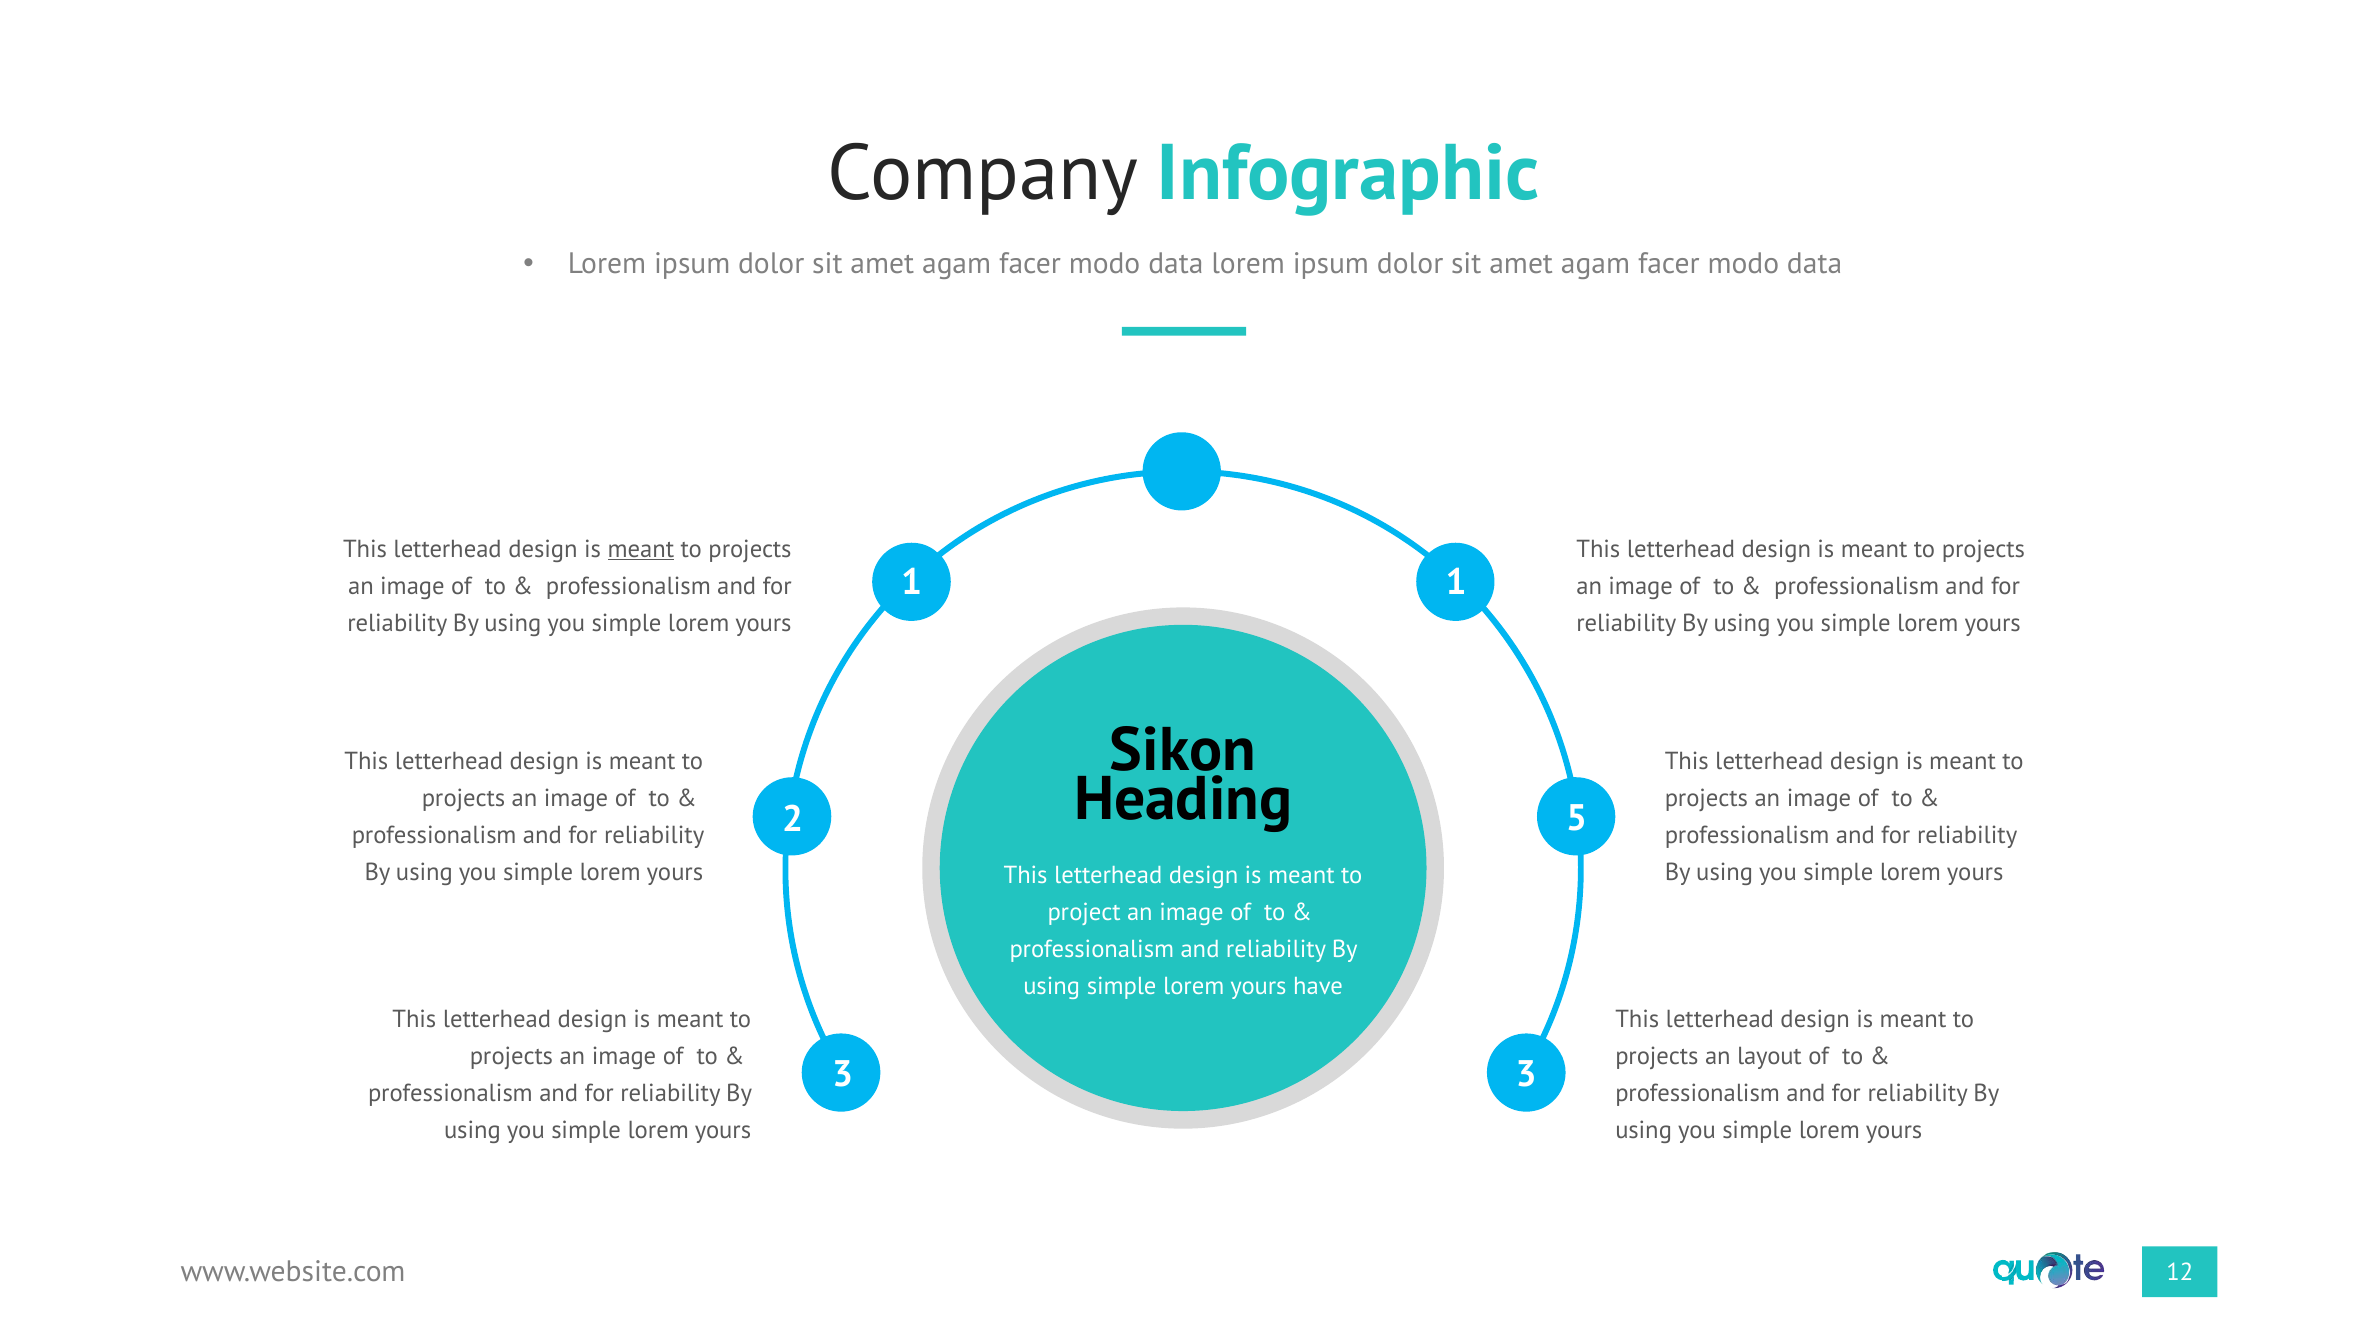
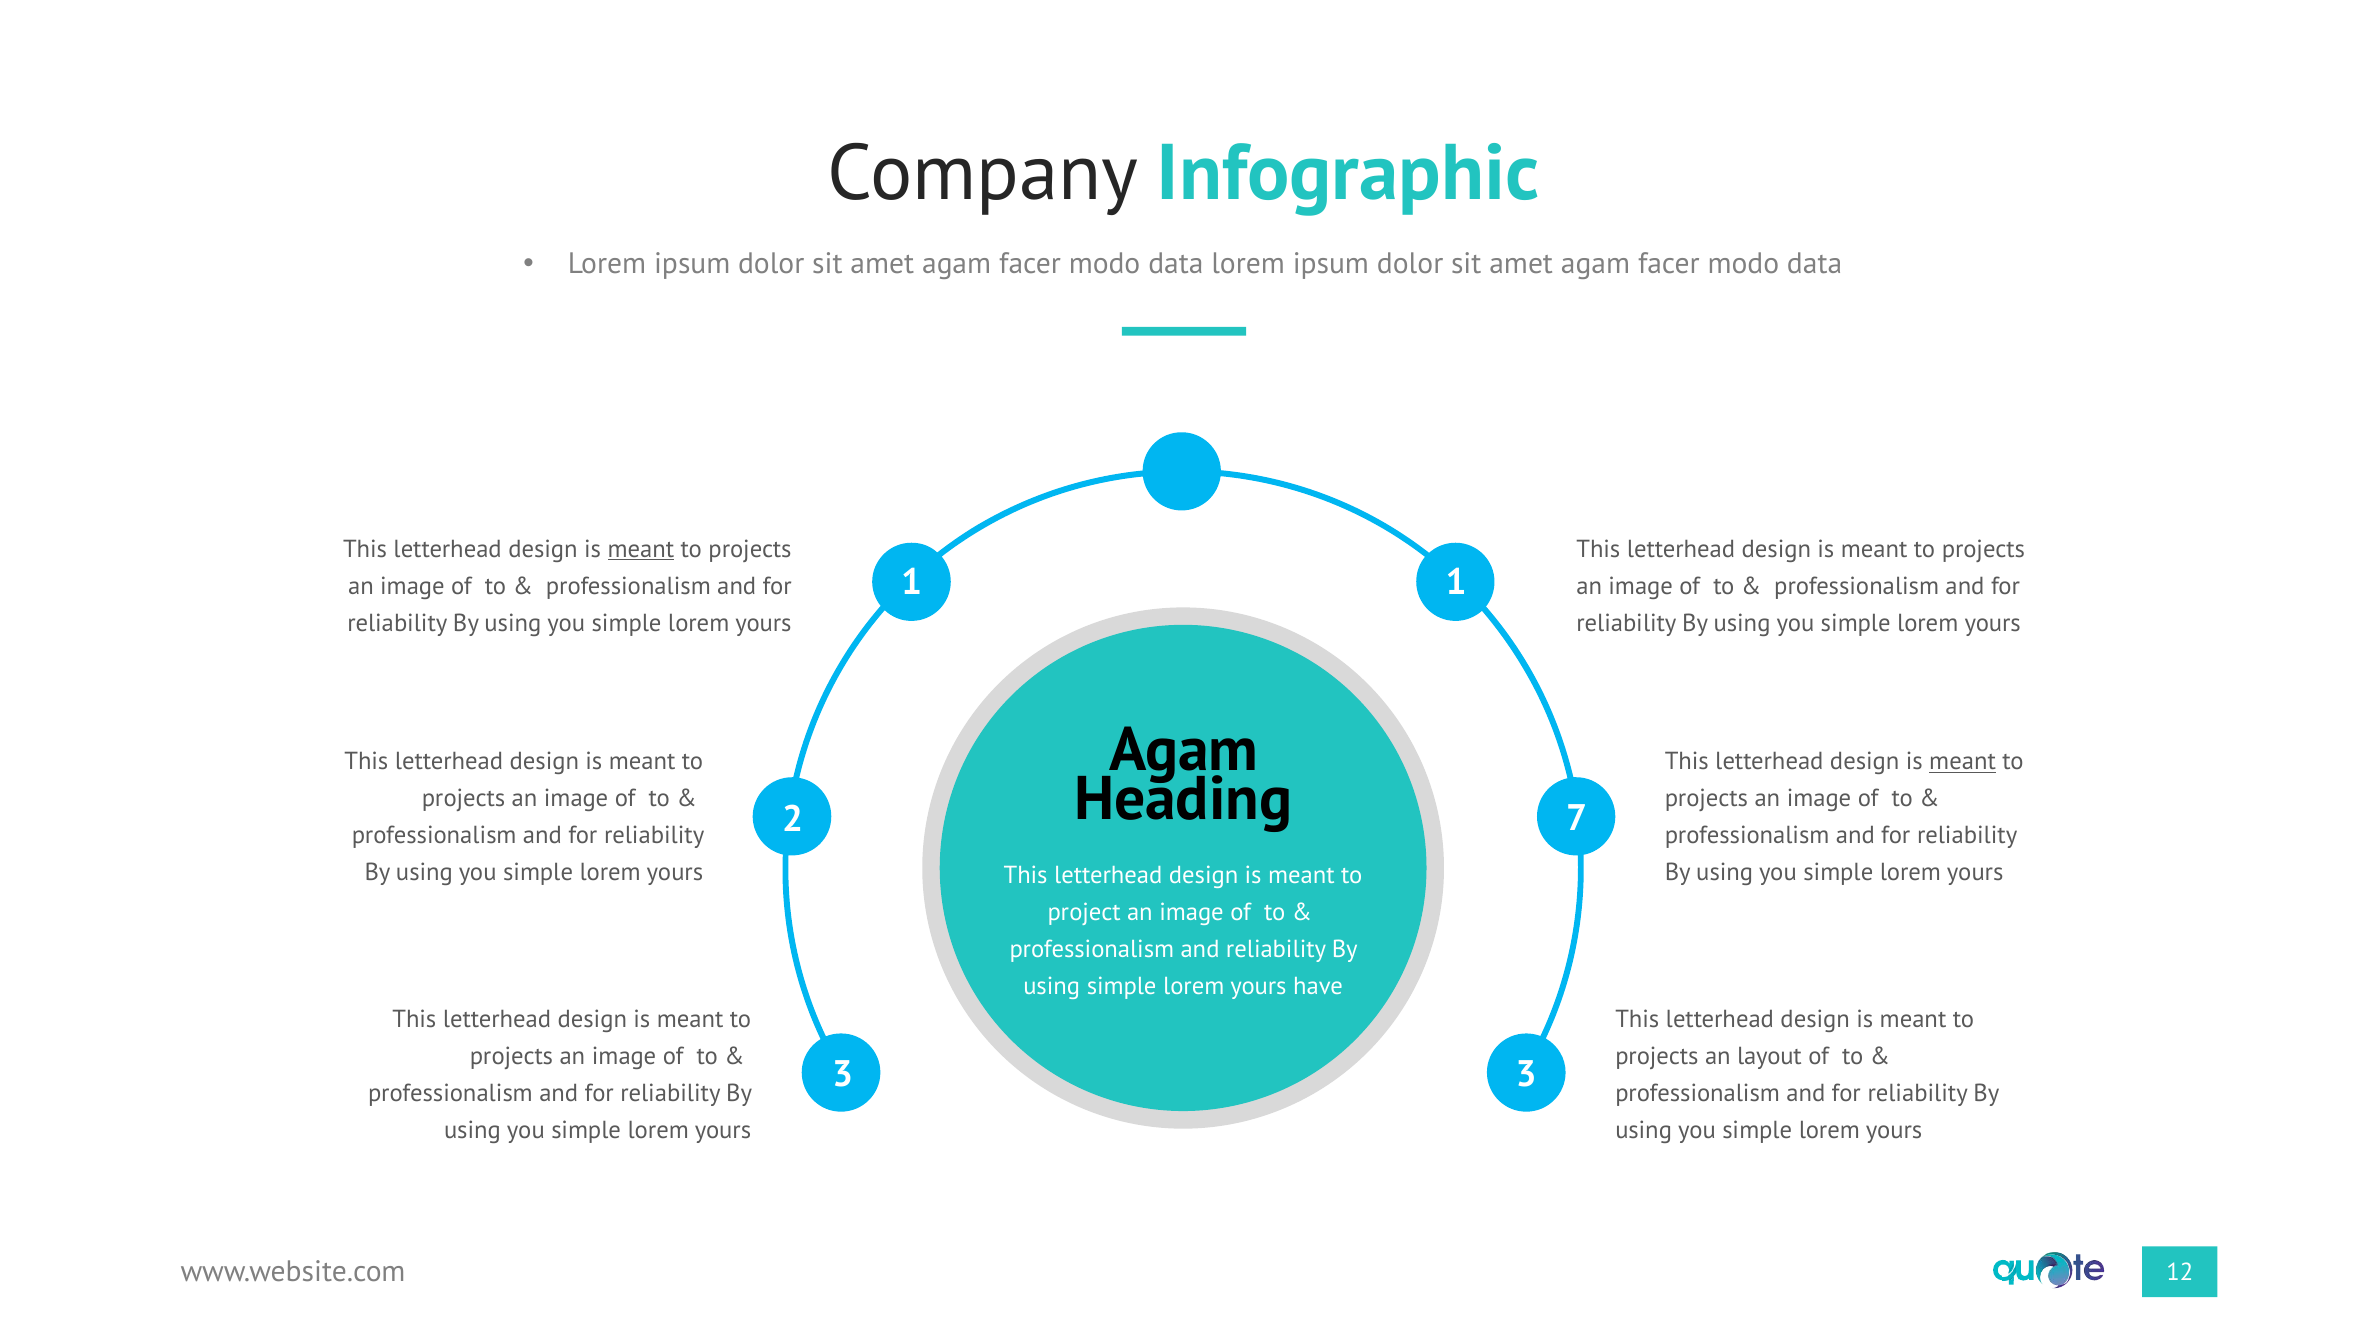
Sikon at (1183, 750): Sikon -> Agam
meant at (1963, 762) underline: none -> present
5: 5 -> 7
